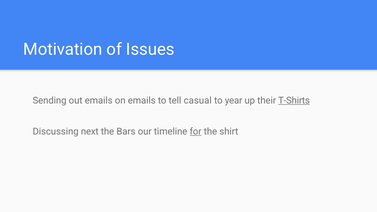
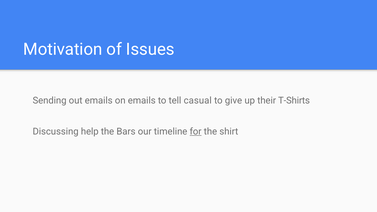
year: year -> give
T-Shirts underline: present -> none
next: next -> help
